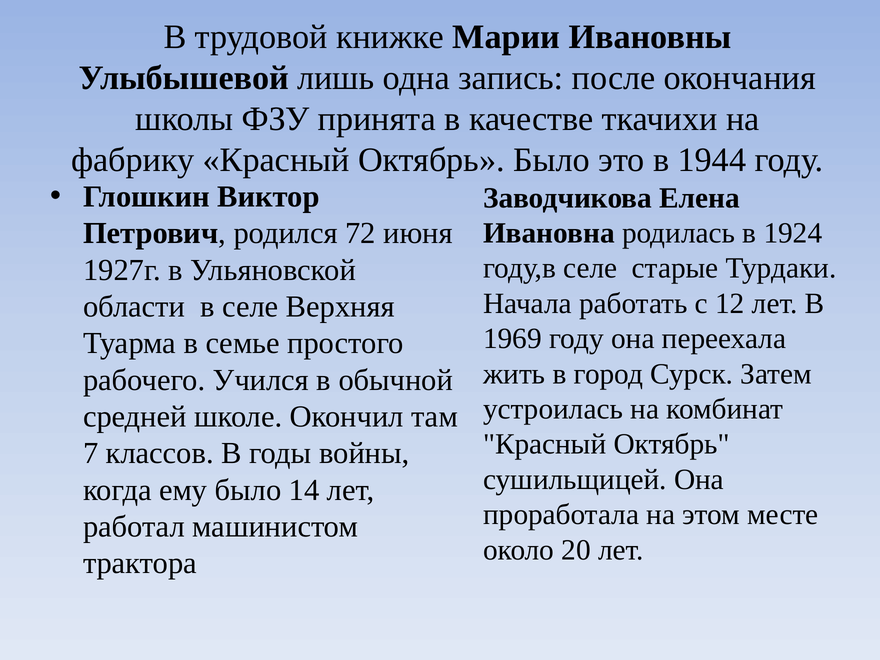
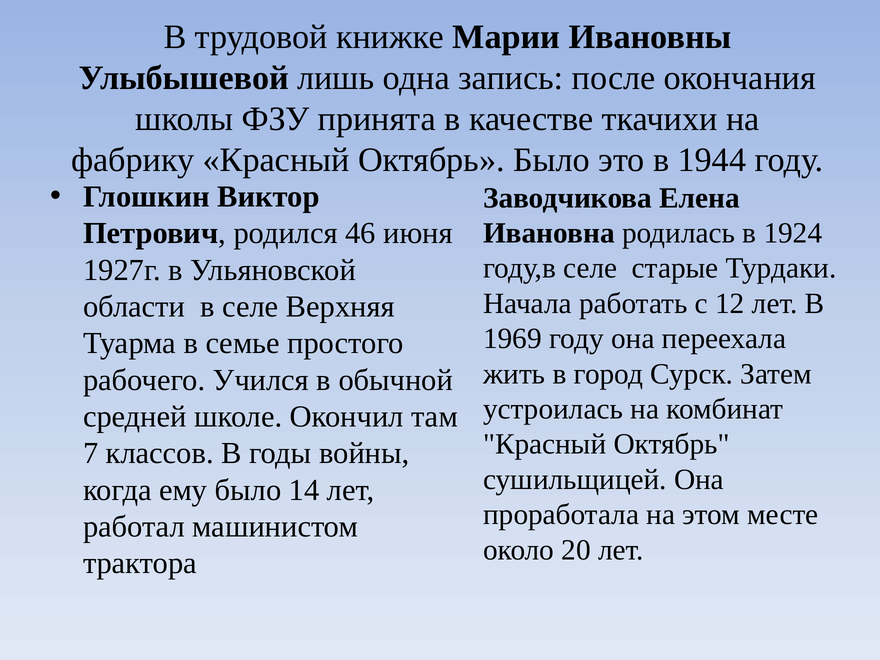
72: 72 -> 46
